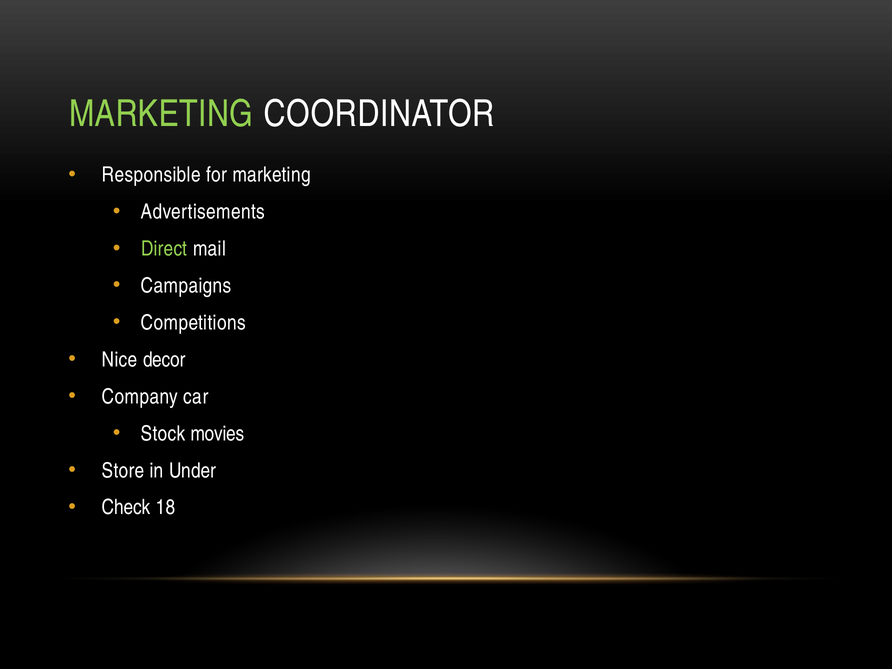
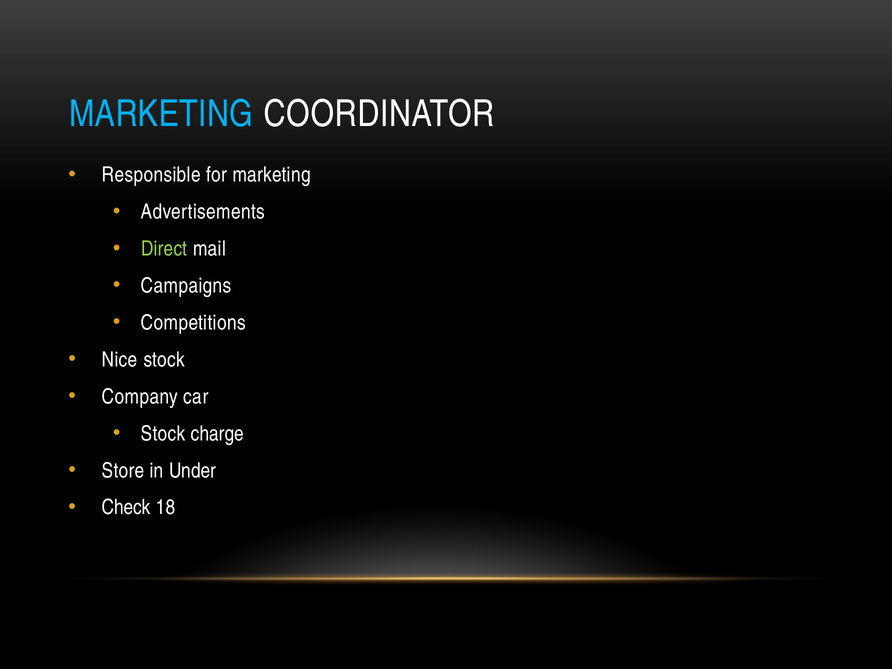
MARKETING at (161, 114) colour: light green -> light blue
Nice decor: decor -> stock
movies: movies -> charge
